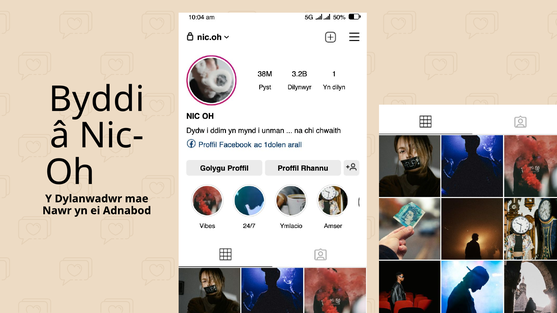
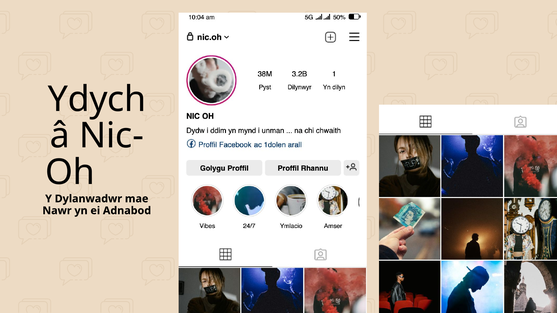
Byddi: Byddi -> Ydych
